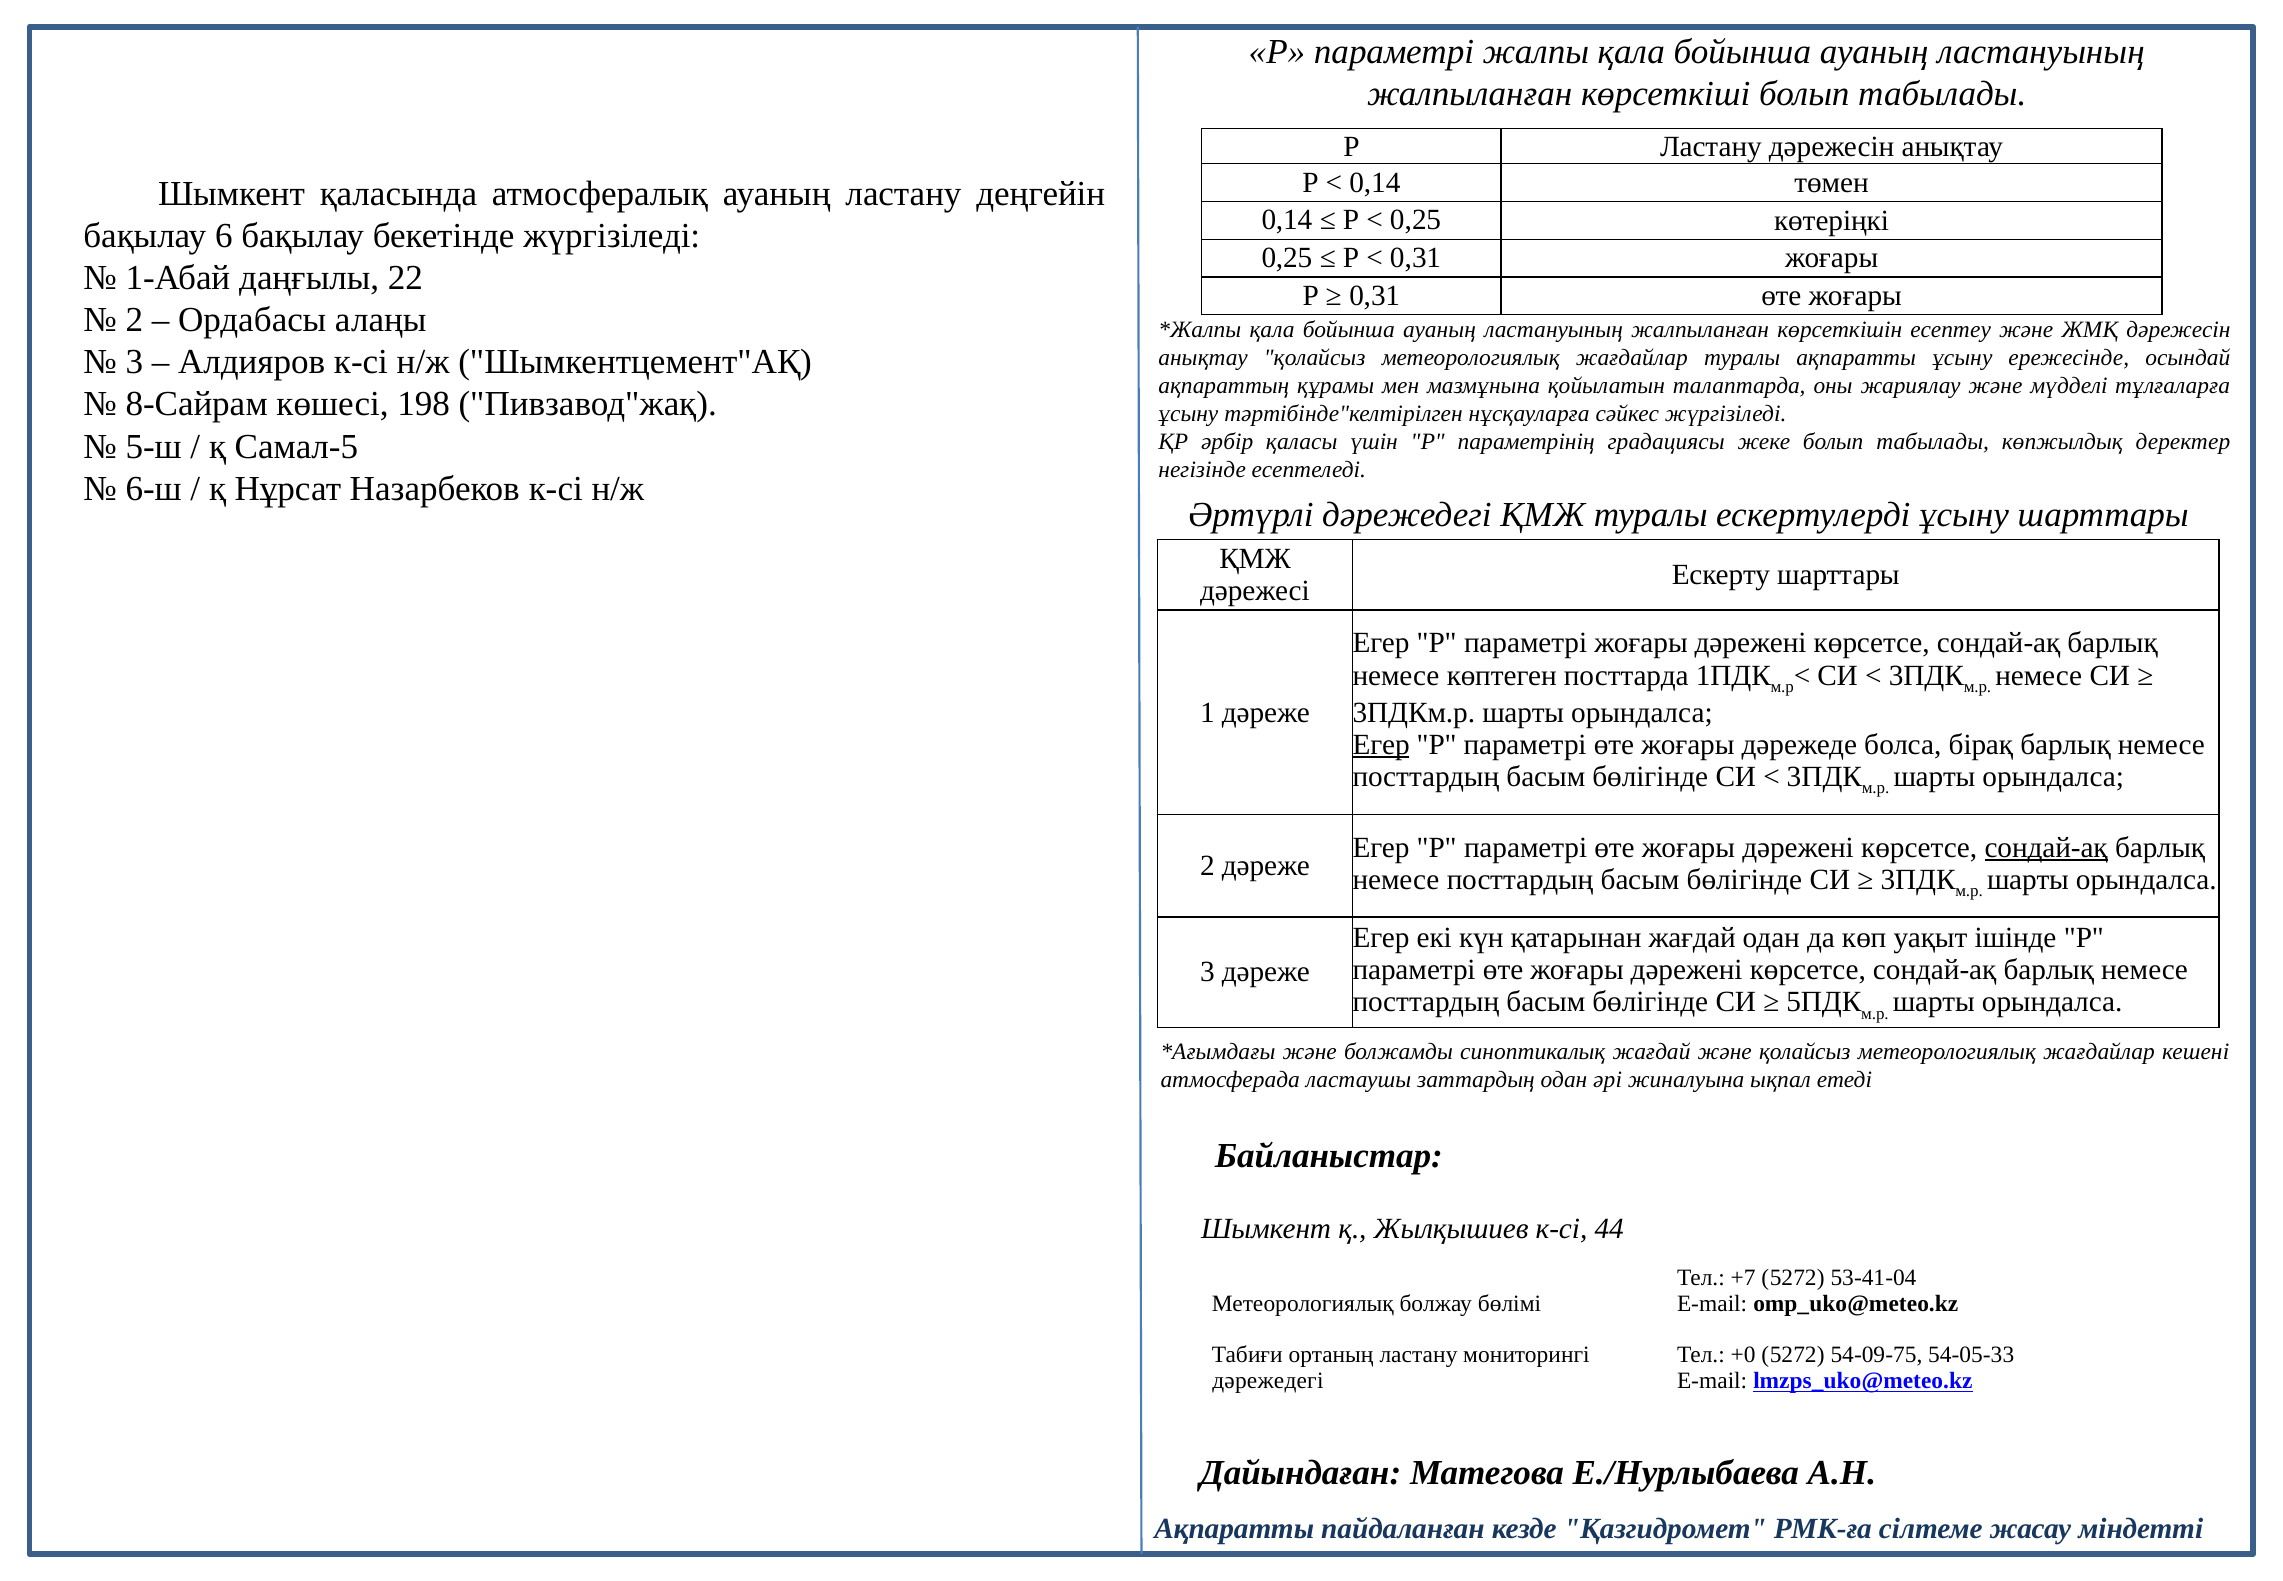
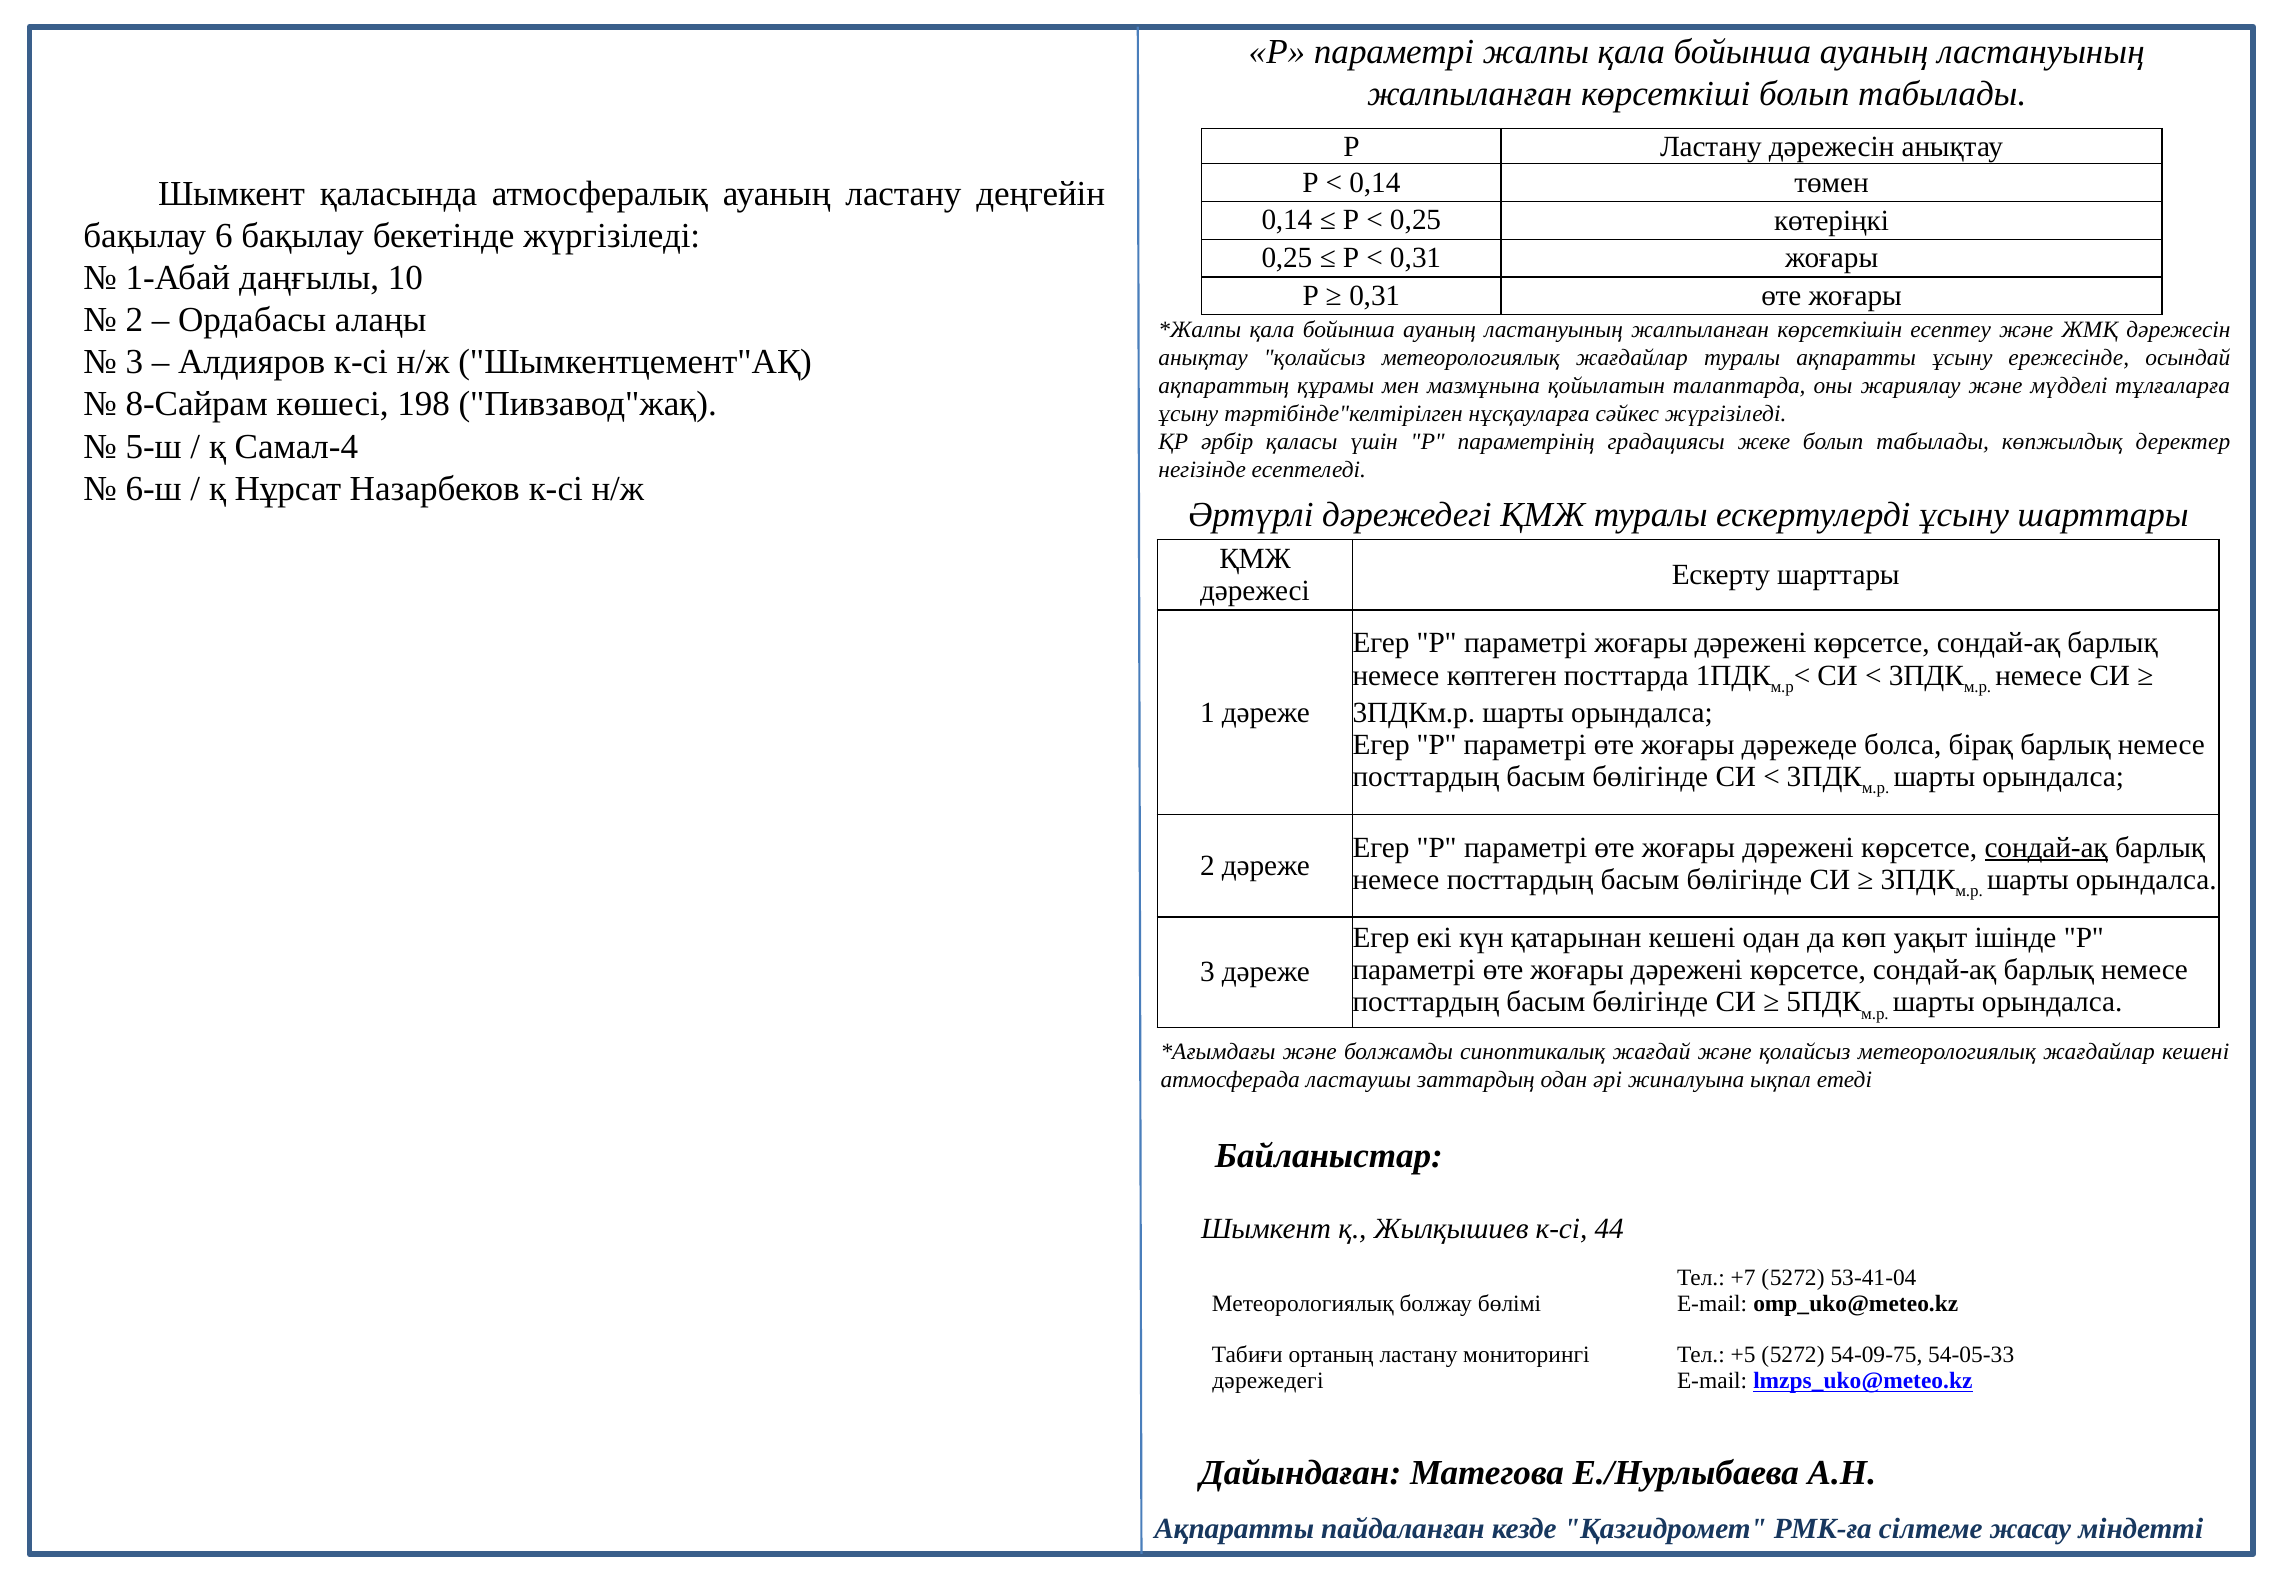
22: 22 -> 10
Самал-5: Самал-5 -> Самал-4
Егер at (1381, 744) underline: present -> none
қатарынан жағдай: жағдай -> кешені
+0: +0 -> +5
